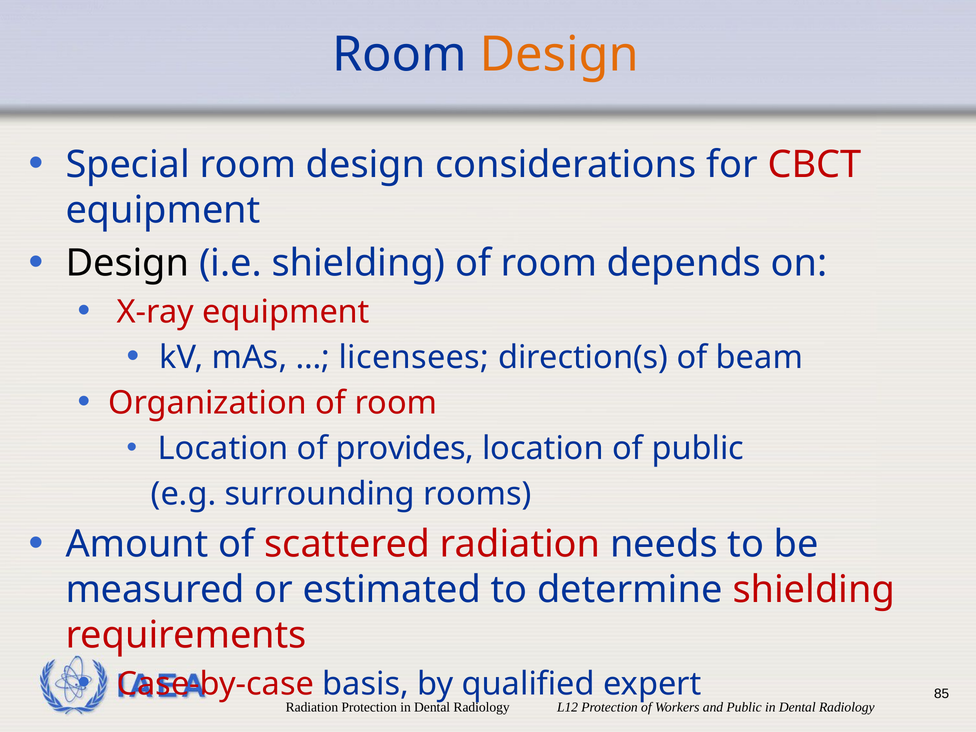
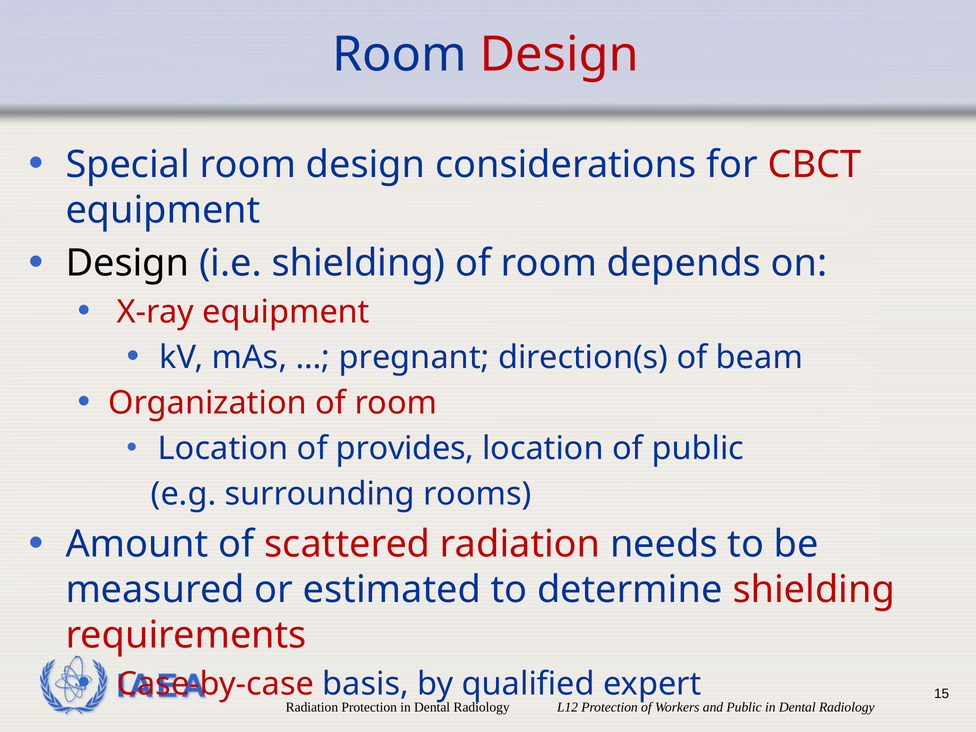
Design at (559, 55) colour: orange -> red
licensees: licensees -> pregnant
85: 85 -> 15
